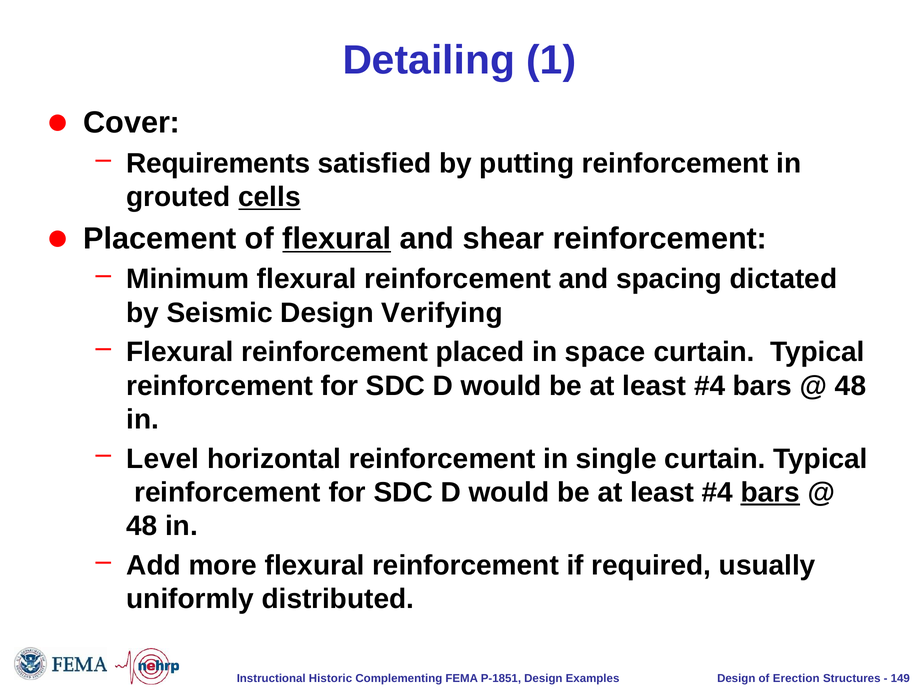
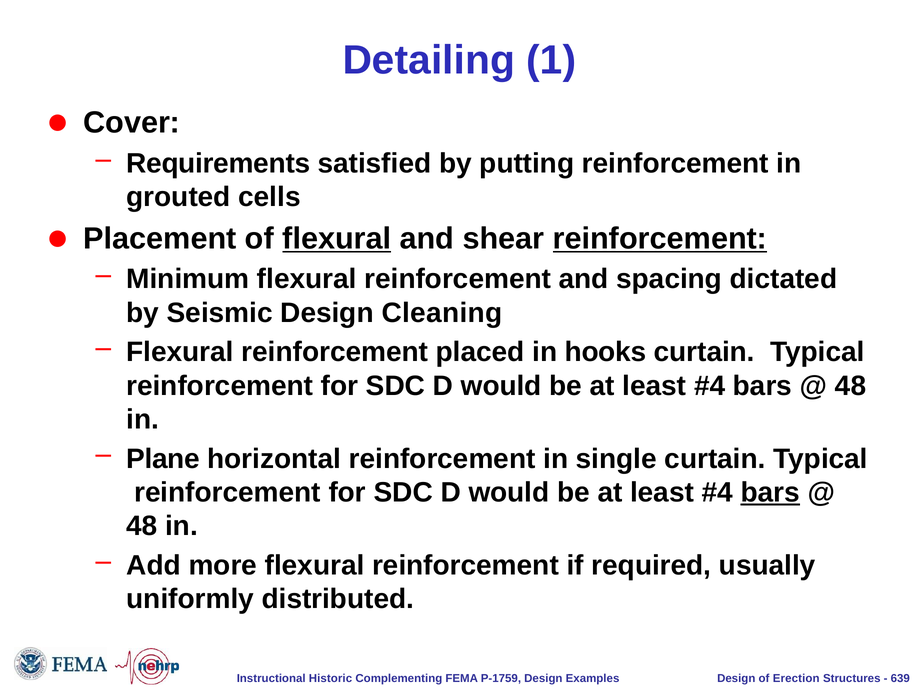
cells underline: present -> none
reinforcement at (660, 239) underline: none -> present
Verifying: Verifying -> Cleaning
space: space -> hooks
Level: Level -> Plane
P-1851: P-1851 -> P-1759
149: 149 -> 639
